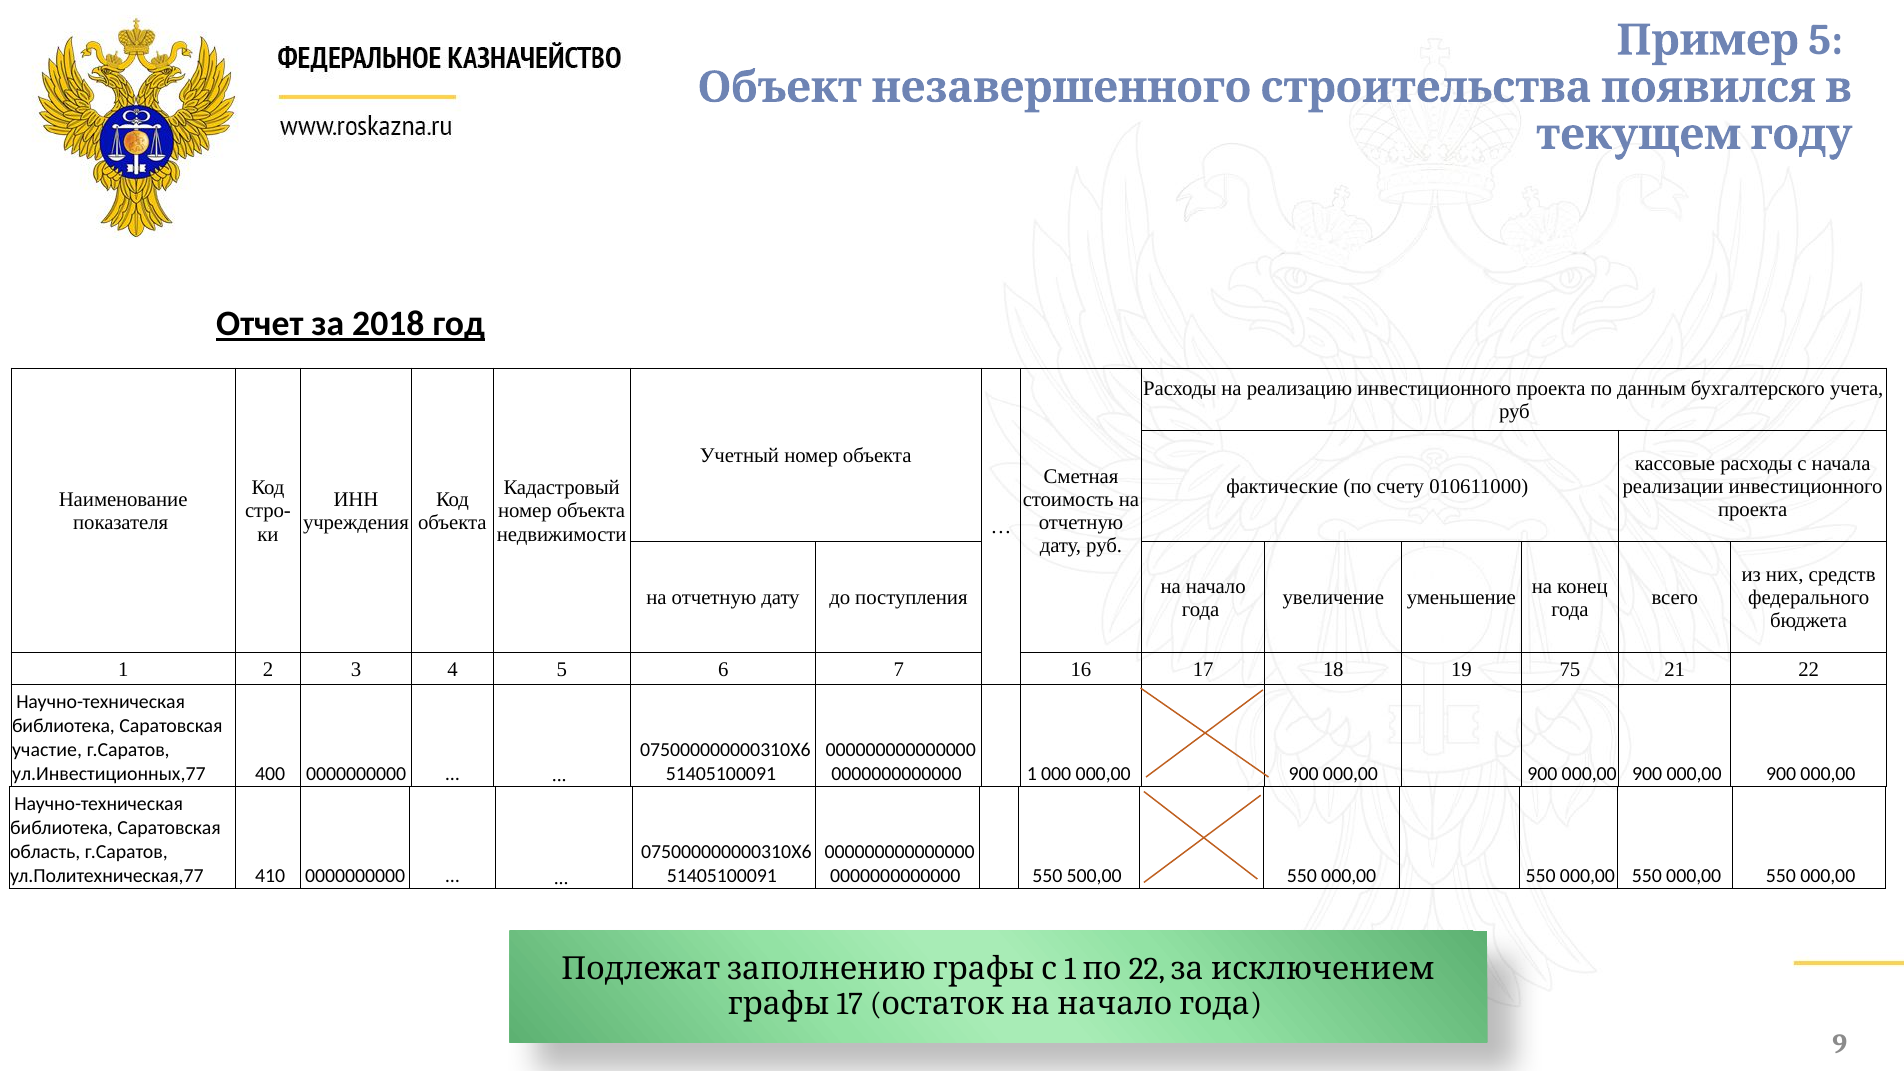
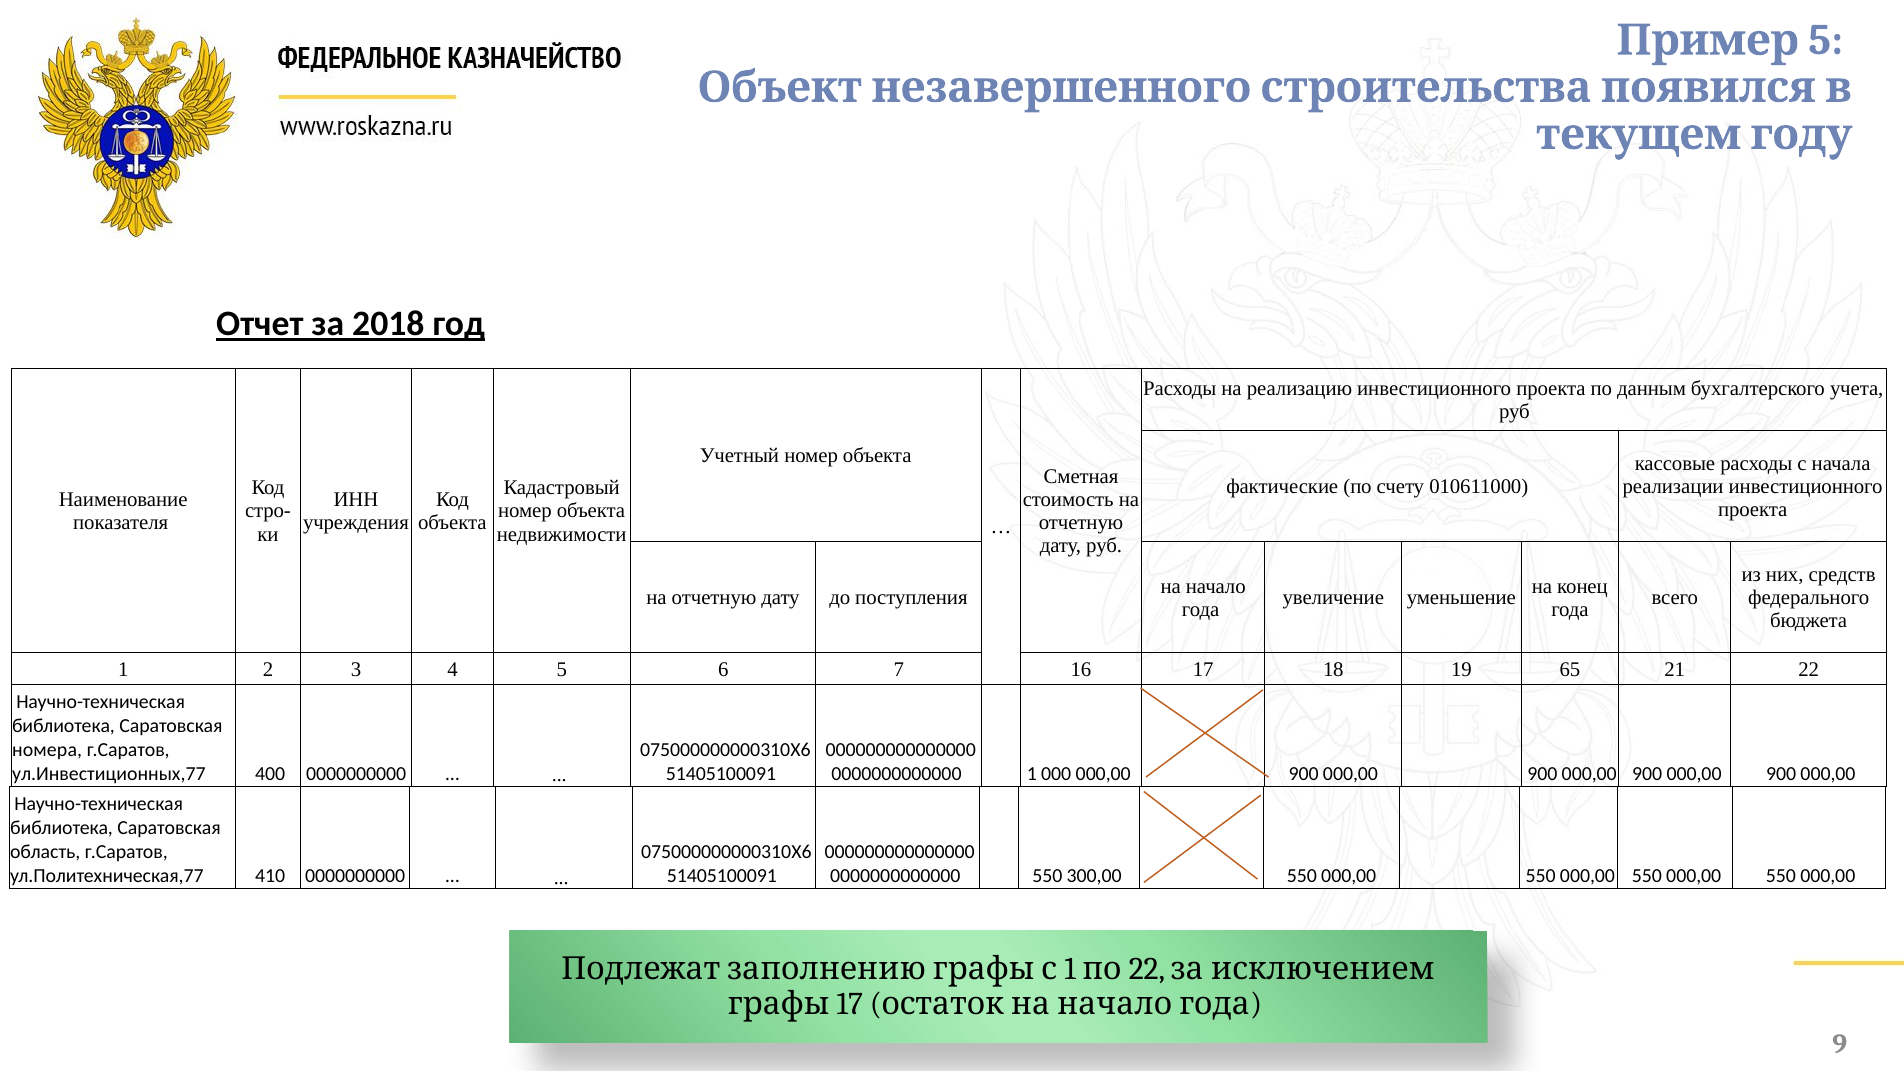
75: 75 -> 65
участие: участие -> номера
500,00: 500,00 -> 300,00
